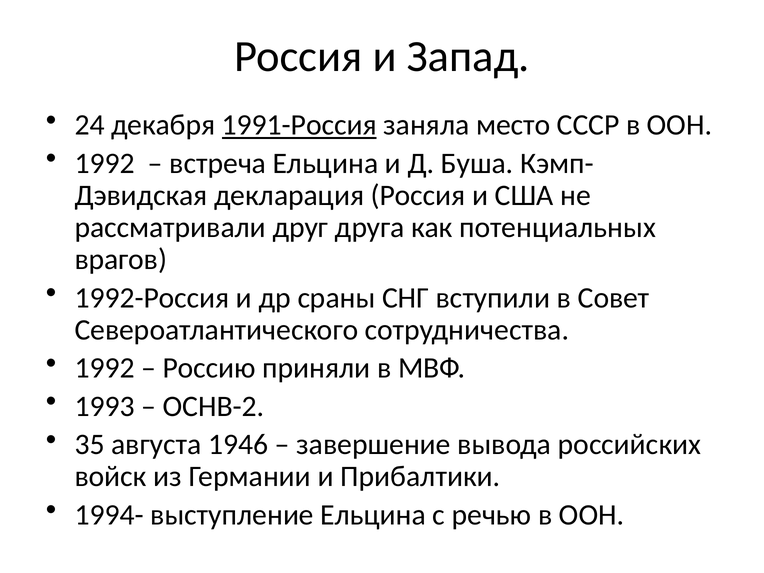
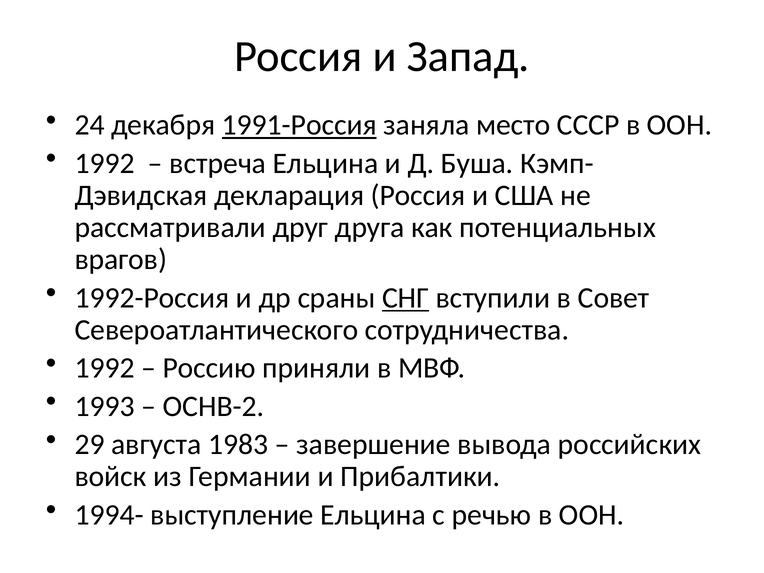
СНГ underline: none -> present
35: 35 -> 29
1946: 1946 -> 1983
